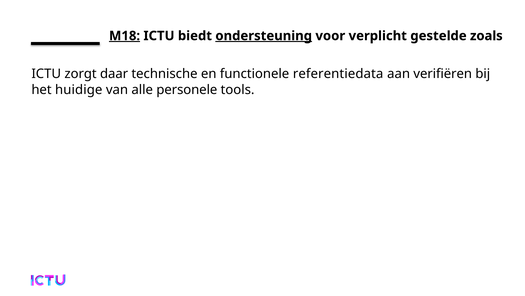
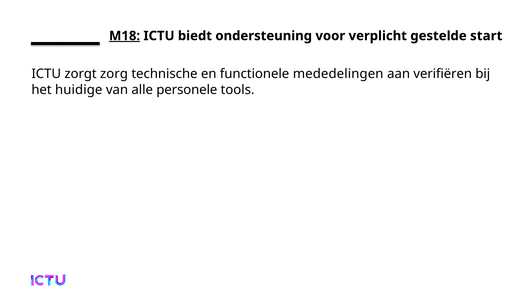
ondersteuning underline: present -> none
zoals: zoals -> start
daar: daar -> zorg
referentiedata: referentiedata -> mededelingen
